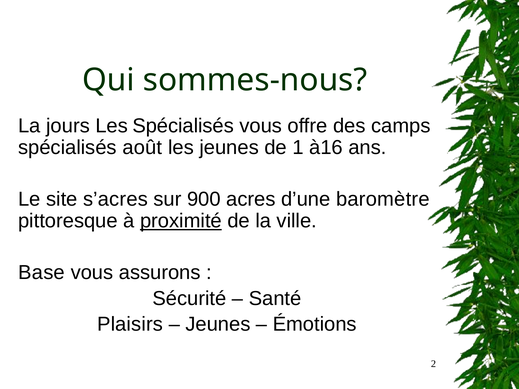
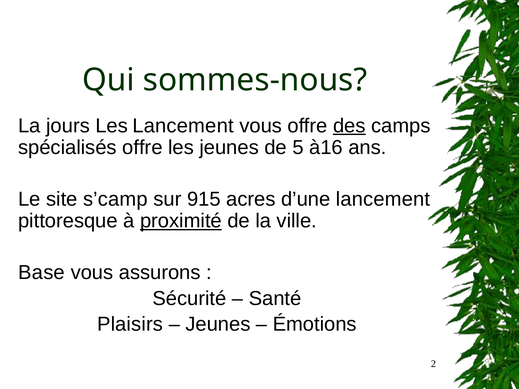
Les Spécialisés: Spécialisés -> Lancement
des underline: none -> present
spécialisés août: août -> offre
1: 1 -> 5
s’acres: s’acres -> s’camp
900: 900 -> 915
d’une baromètre: baromètre -> lancement
